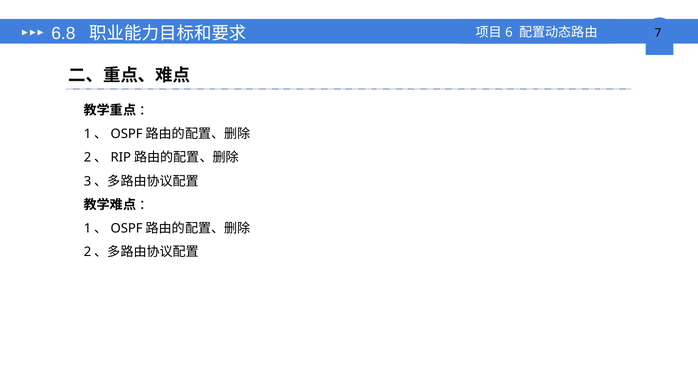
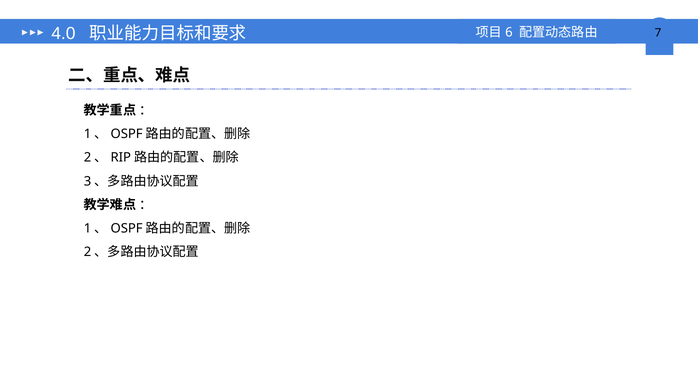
6.8: 6.8 -> 4.0
